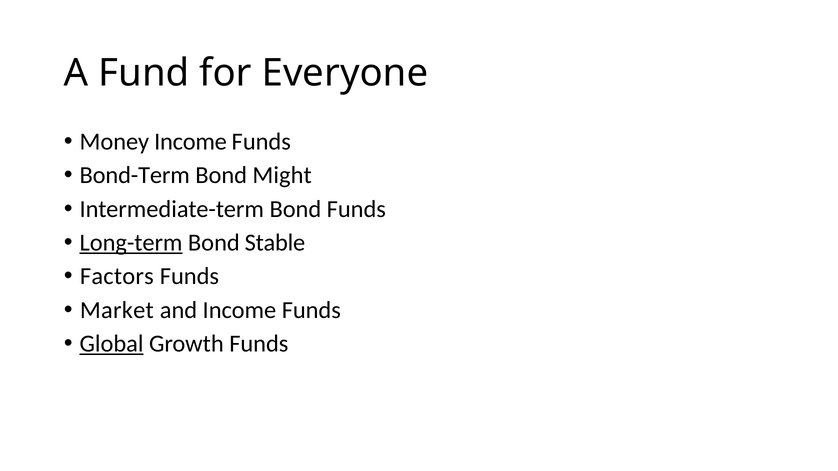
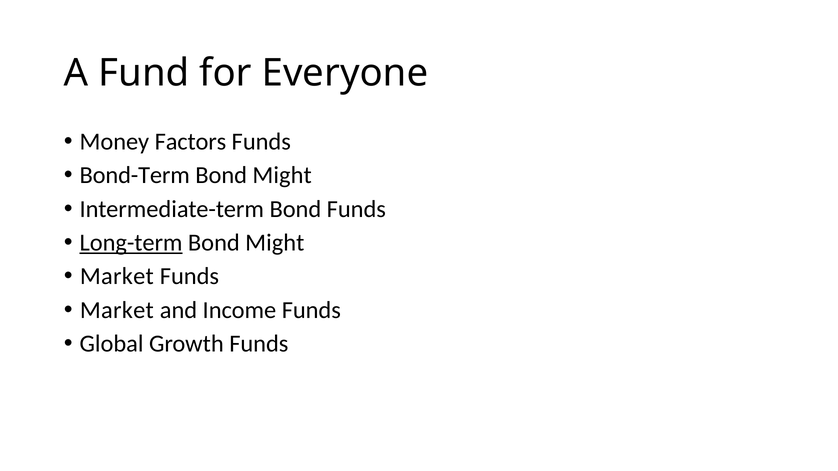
Money Income: Income -> Factors
Stable at (275, 243): Stable -> Might
Factors at (117, 277): Factors -> Market
Global underline: present -> none
